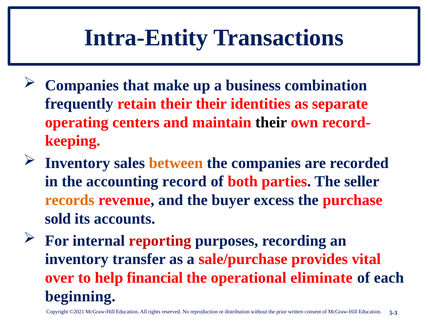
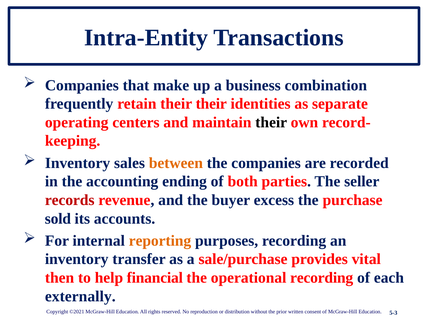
record: record -> ending
records colour: orange -> red
reporting colour: red -> orange
over: over -> then
operational eliminate: eliminate -> recording
beginning: beginning -> externally
